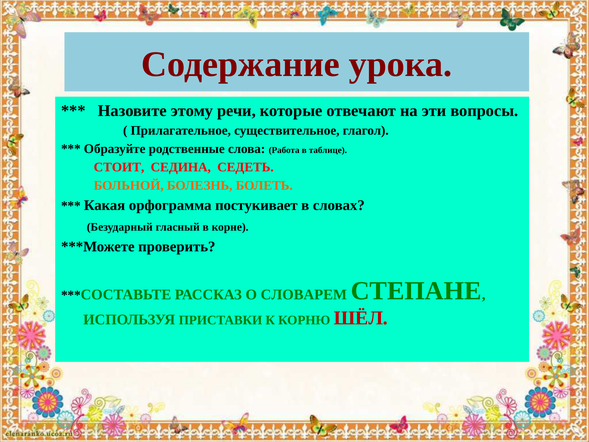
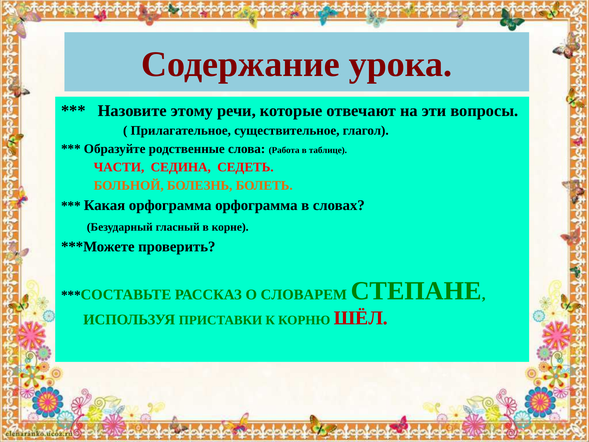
СТОИТ: СТОИТ -> ЧАСТИ
орфограмма постукивает: постукивает -> орфограмма
